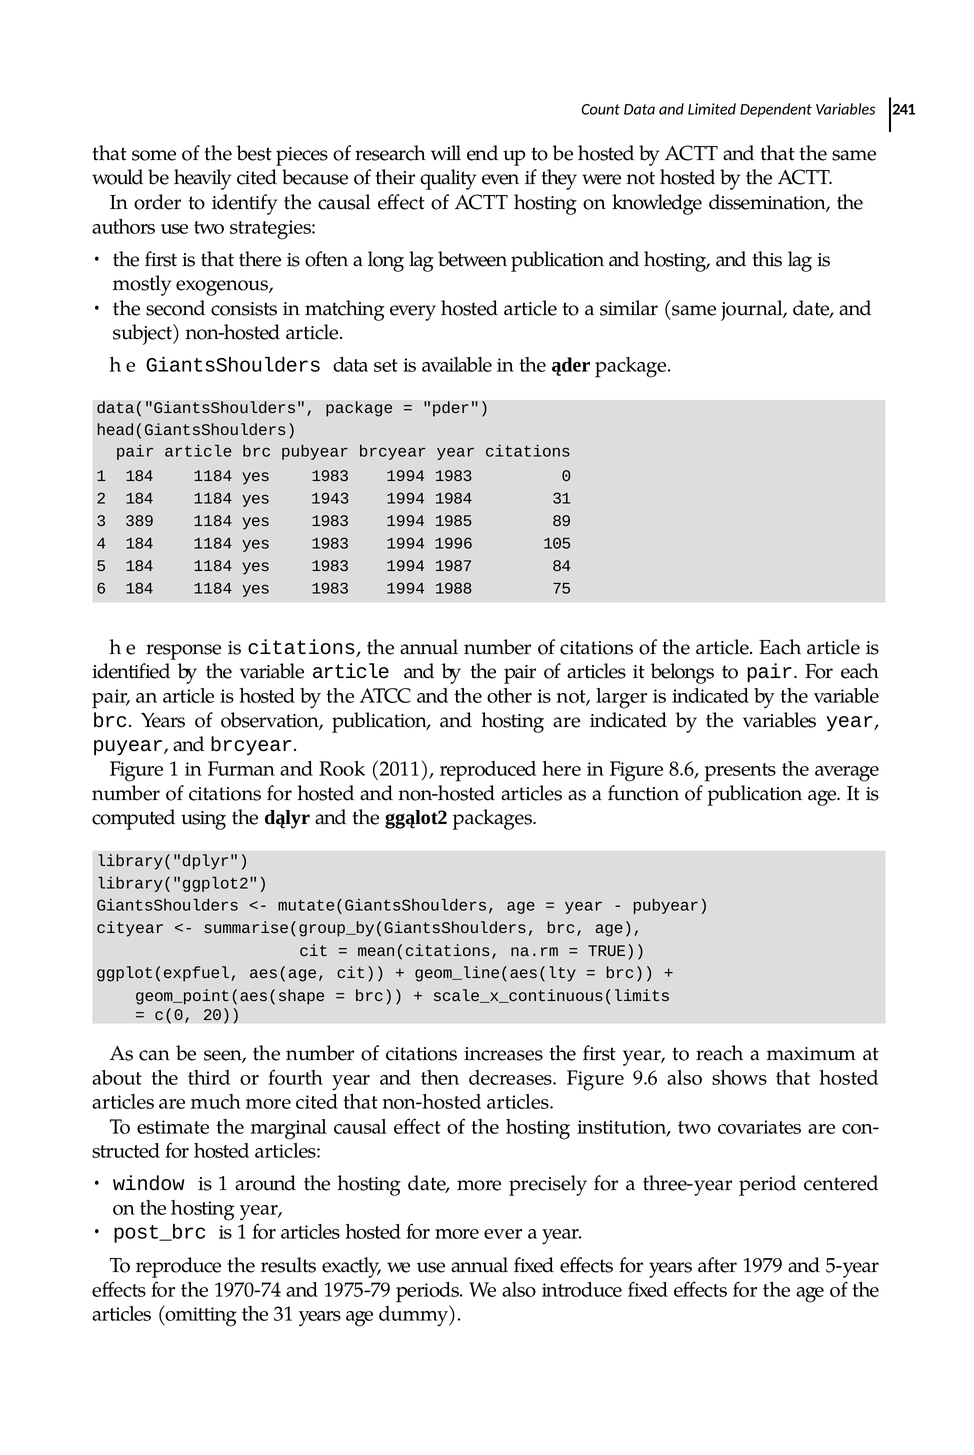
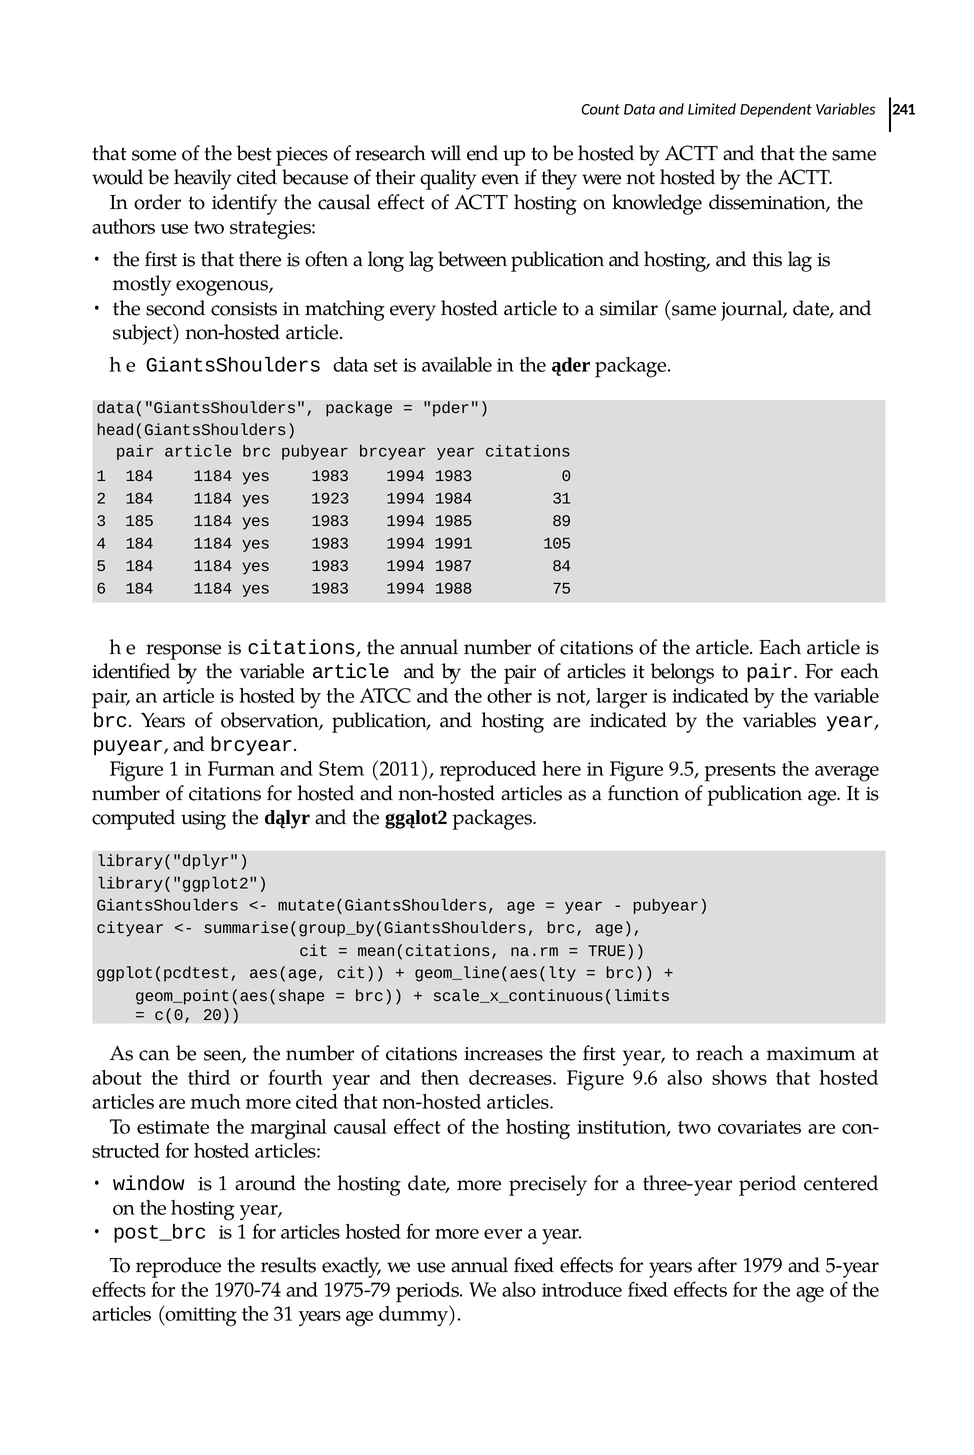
1943: 1943 -> 1923
389: 389 -> 185
1996: 1996 -> 1991
Rook: Rook -> Stem
8.6: 8.6 -> 9.5
ggplot(expfuel: ggplot(expfuel -> ggplot(pcdtest
